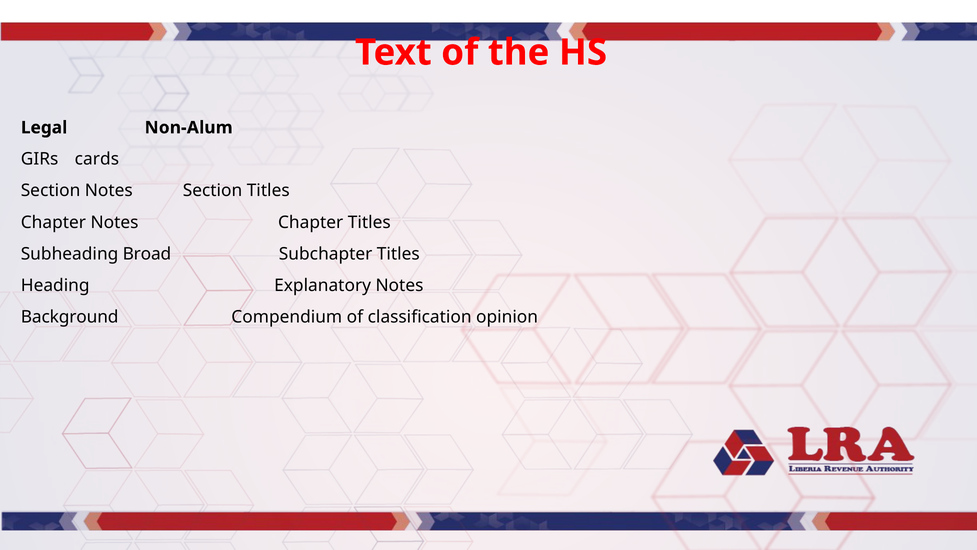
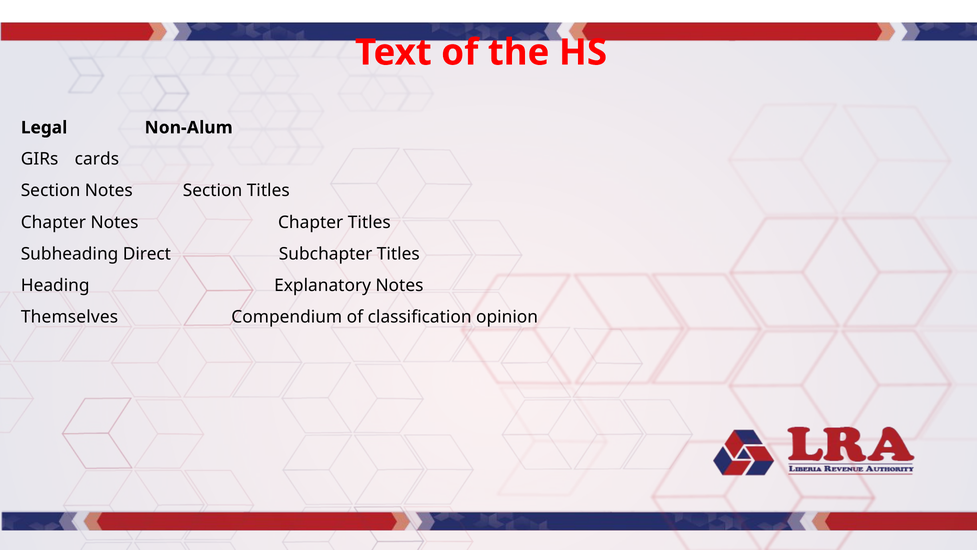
Broad: Broad -> Direct
Background: Background -> Themselves
